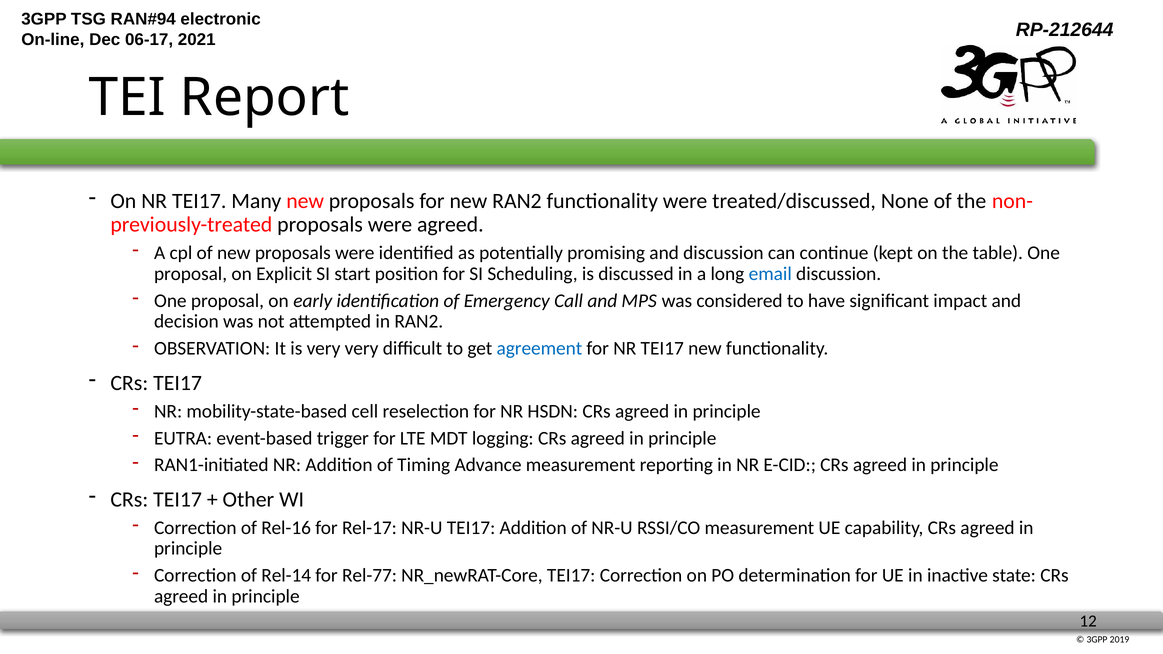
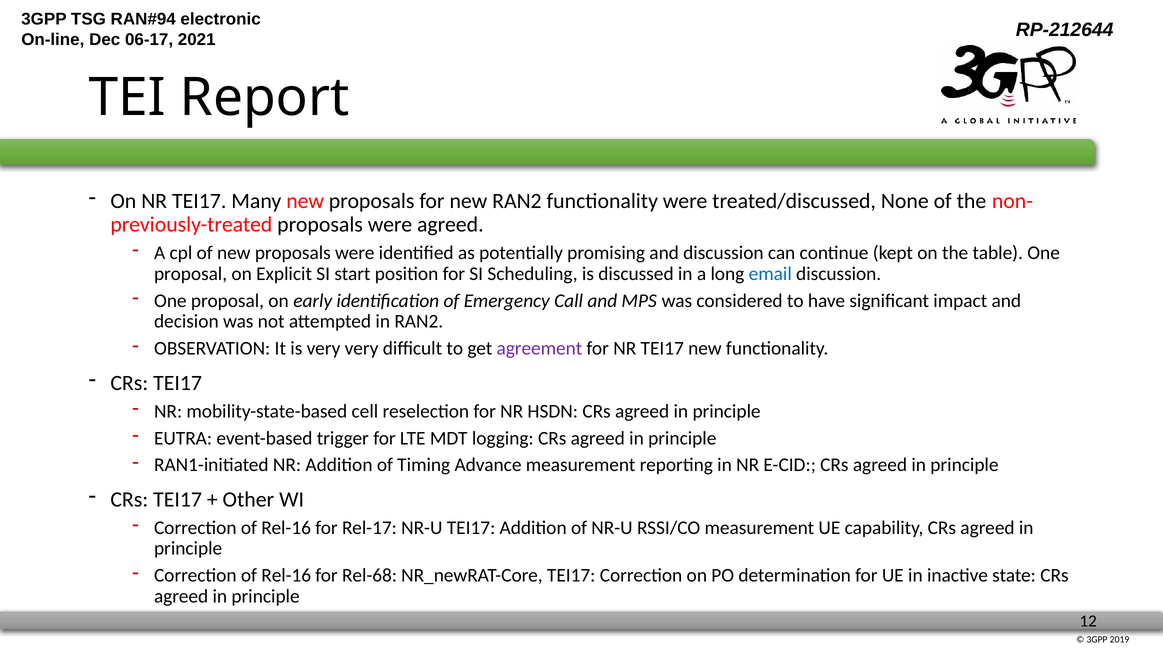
agreement colour: blue -> purple
Rel-14 at (286, 576): Rel-14 -> Rel-16
Rel-77: Rel-77 -> Rel-68
